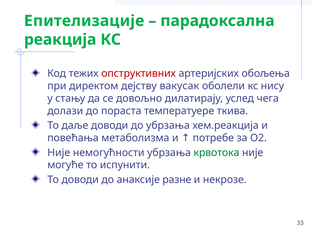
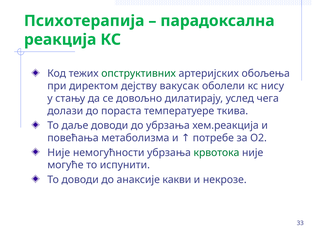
Епителизације: Епителизације -> Психотерапија
опструктивних colour: red -> green
разне: разне -> какви
